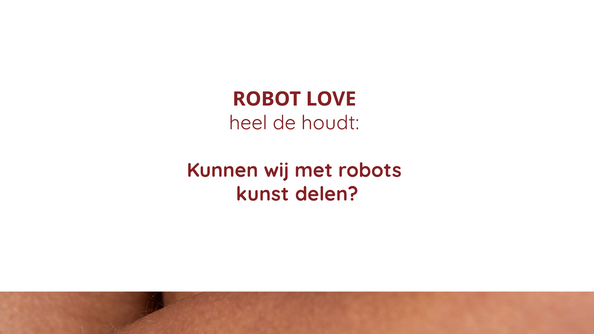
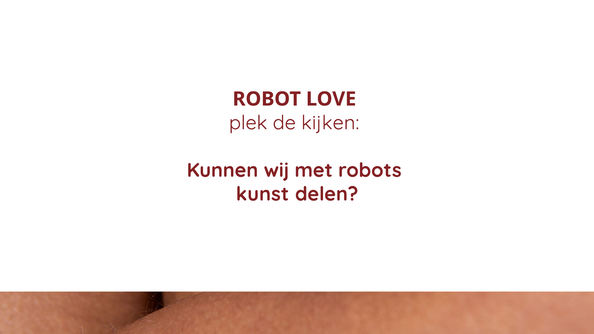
heel: heel -> plek
houdt: houdt -> kijken
